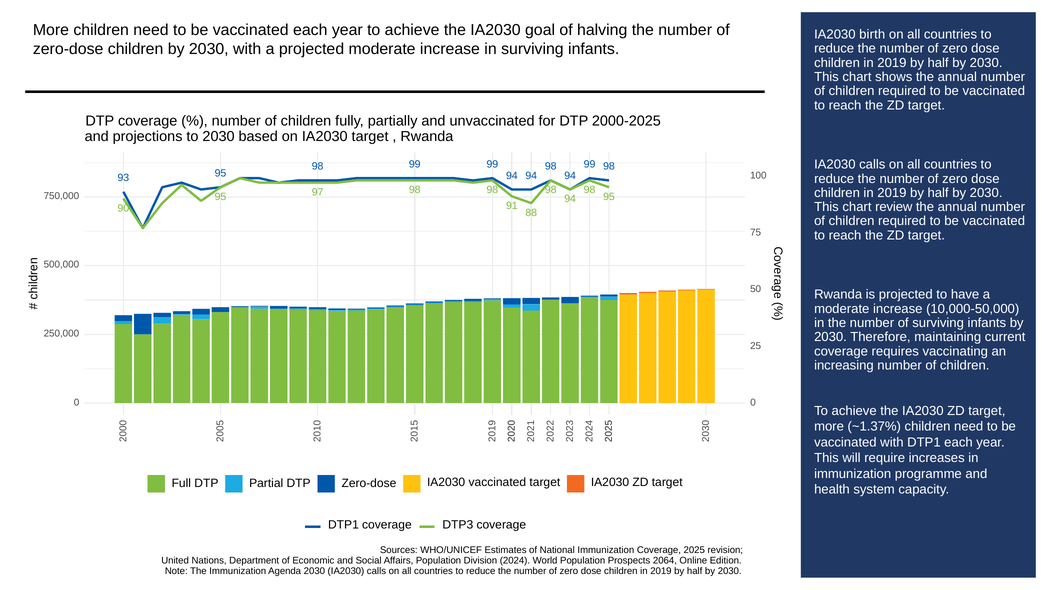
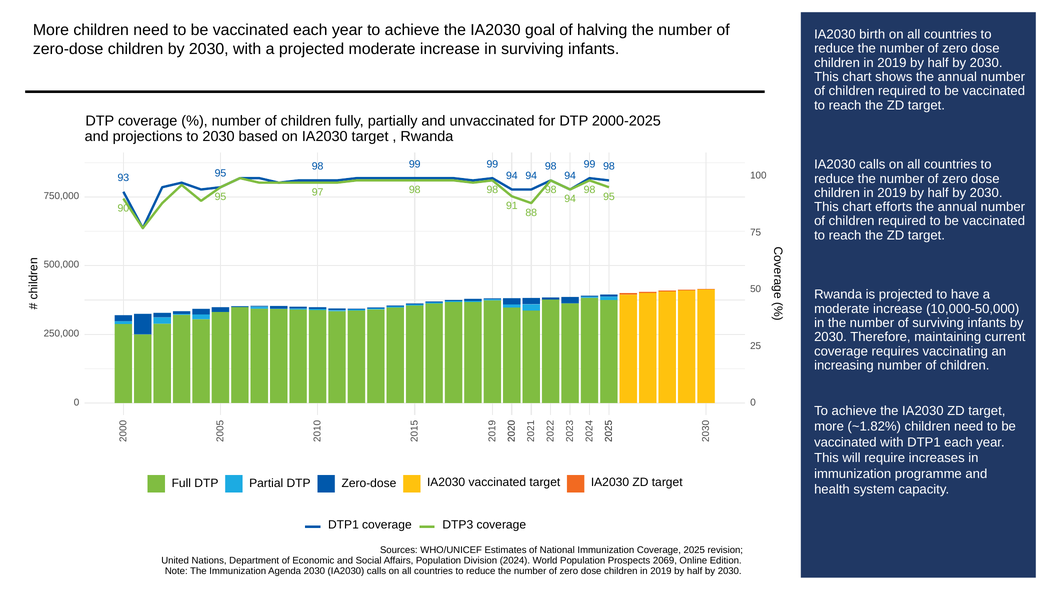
review: review -> efforts
~1.37%: ~1.37% -> ~1.82%
2064: 2064 -> 2069
